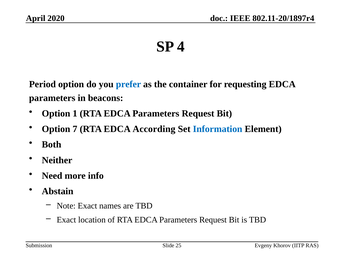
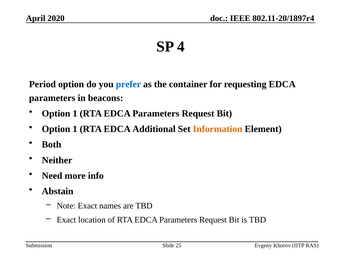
7 at (75, 129): 7 -> 1
According: According -> Additional
Information colour: blue -> orange
